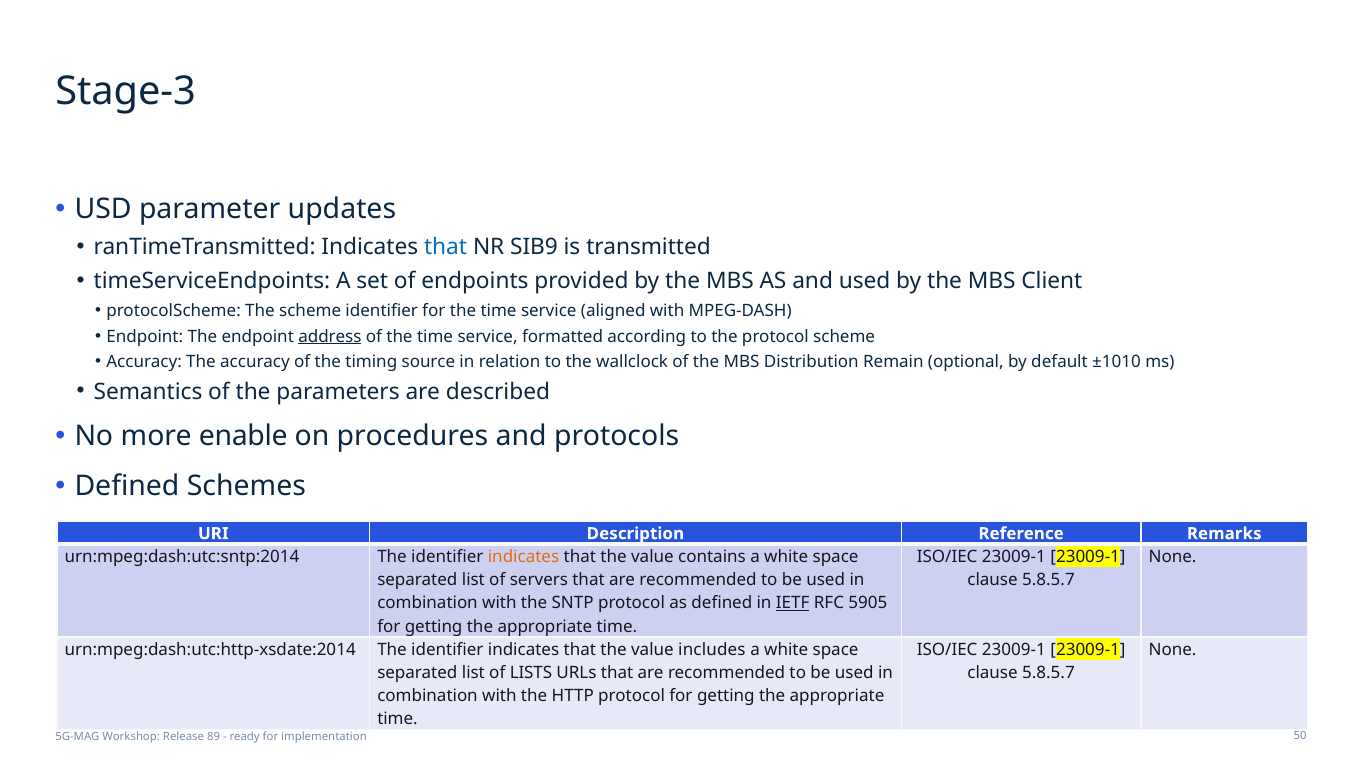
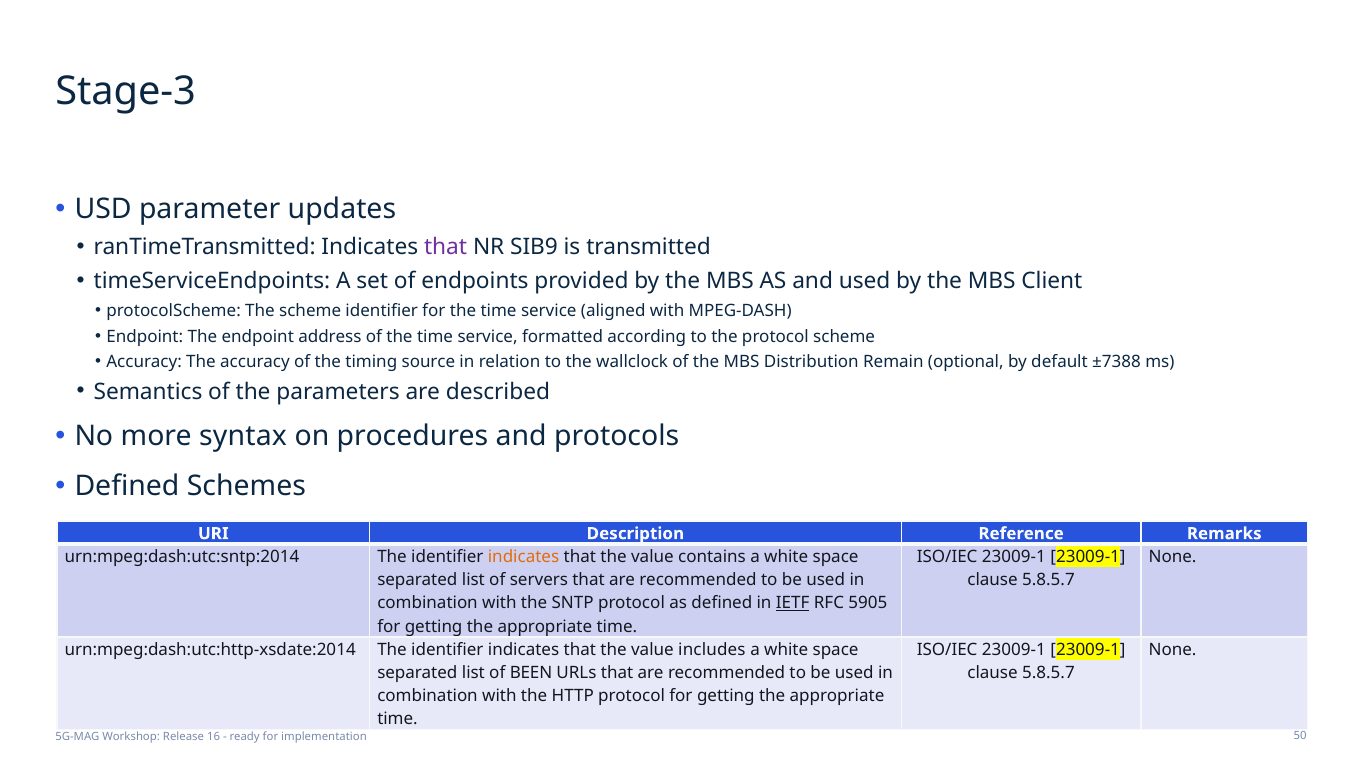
that at (446, 247) colour: blue -> purple
address underline: present -> none
±1010: ±1010 -> ±7388
enable: enable -> syntax
LISTS: LISTS -> BEEN
89: 89 -> 16
